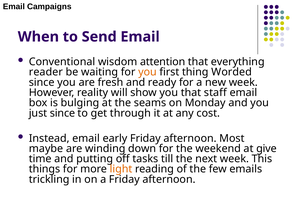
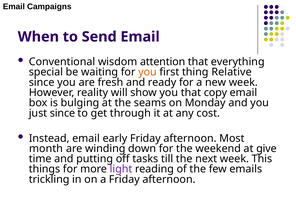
reader: reader -> special
Worded: Worded -> Relative
staff: staff -> copy
maybe: maybe -> month
light colour: orange -> purple
